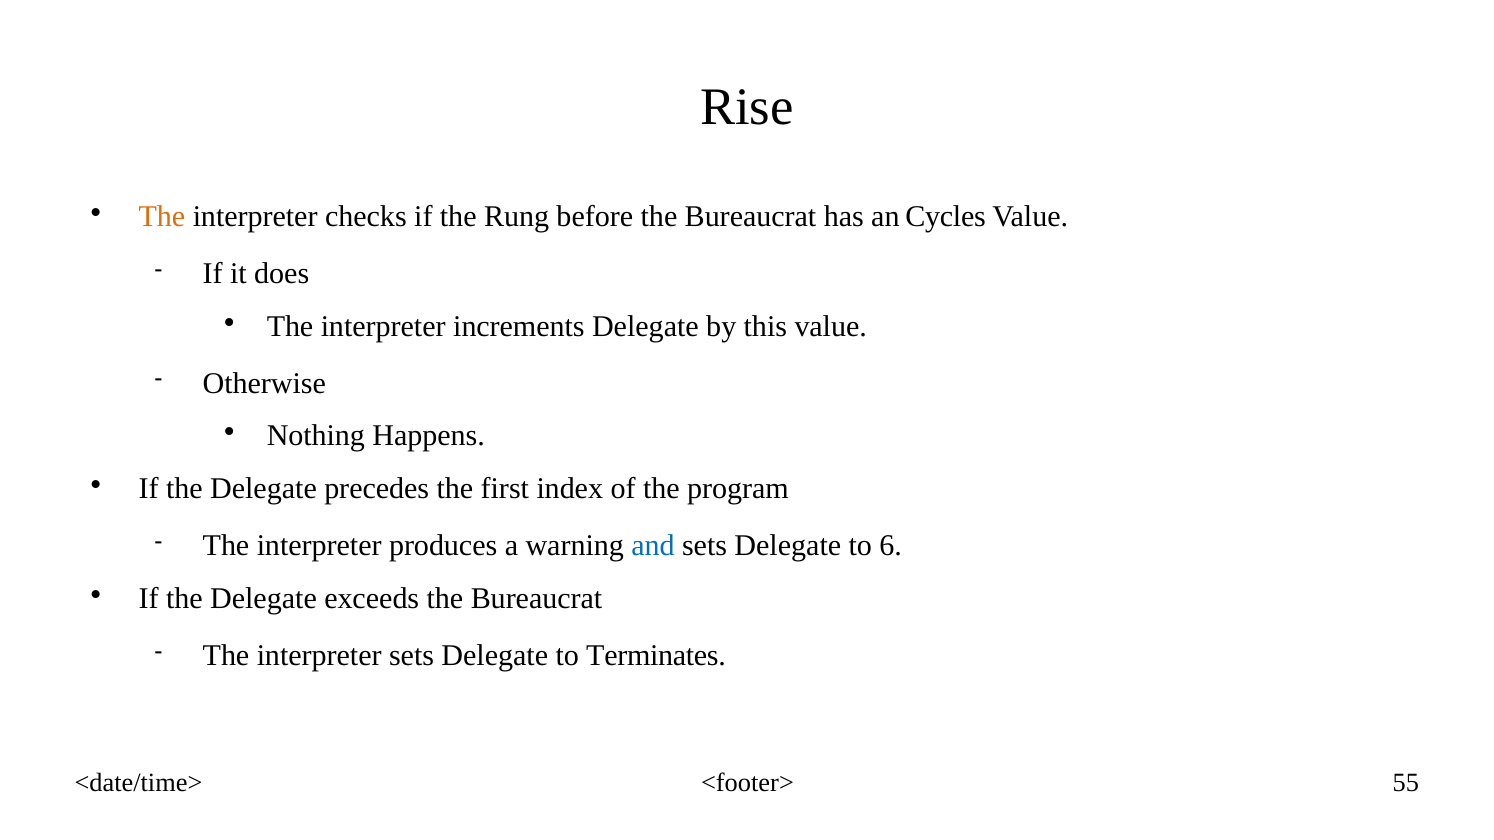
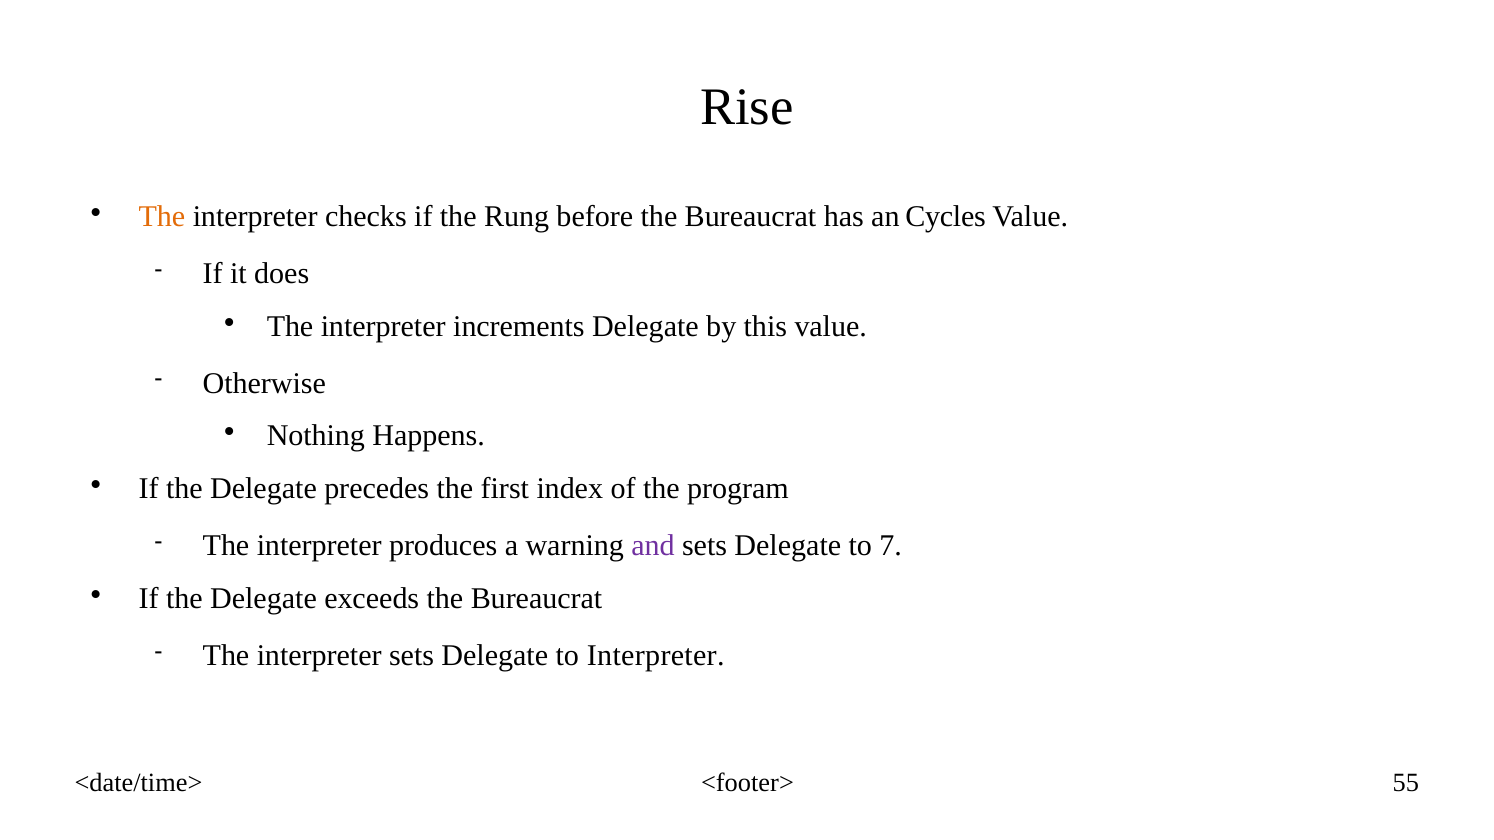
and colour: blue -> purple
6: 6 -> 7
to Terminates: Terminates -> Interpreter
